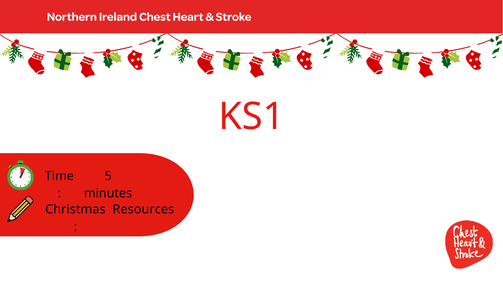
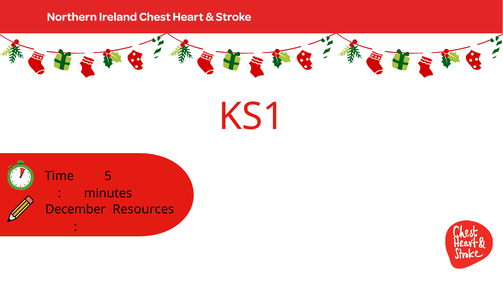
Christmas: Christmas -> December
